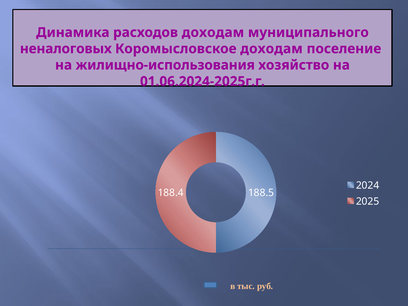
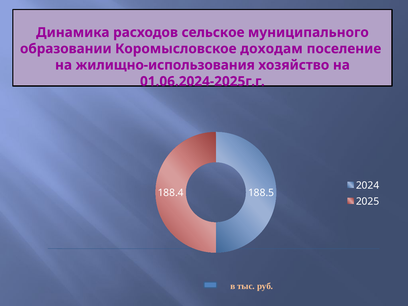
расходов доходам: доходам -> сельское
неналоговых: неналоговых -> образовании
